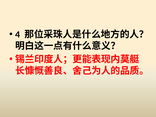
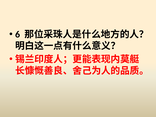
4: 4 -> 6
